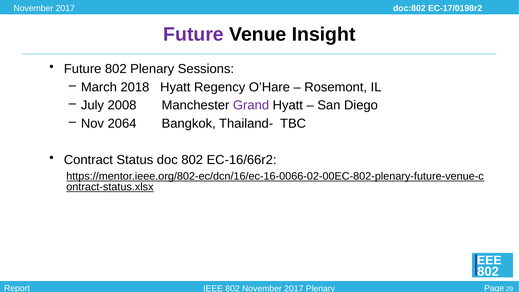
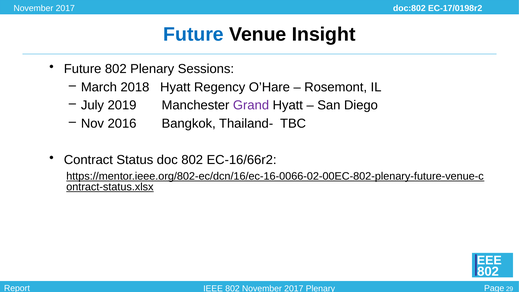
Future at (194, 34) colour: purple -> blue
2008: 2008 -> 2019
2064: 2064 -> 2016
